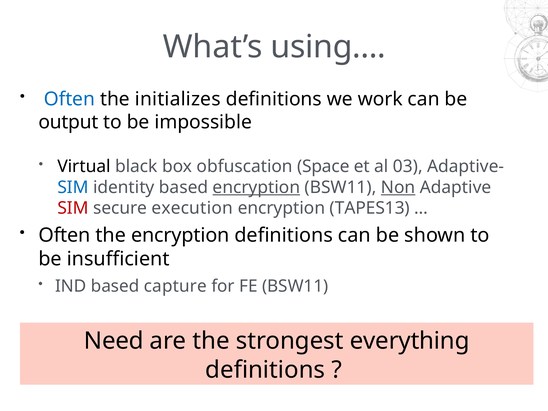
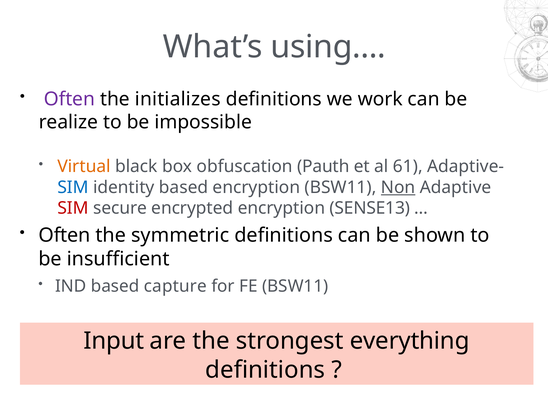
Often at (69, 99) colour: blue -> purple
output: output -> realize
Virtual colour: black -> orange
Space: Space -> Pauth
03: 03 -> 61
encryption at (256, 187) underline: present -> none
execution: execution -> encrypted
TAPES13: TAPES13 -> SENSE13
the encryption: encryption -> symmetric
Need: Need -> Input
